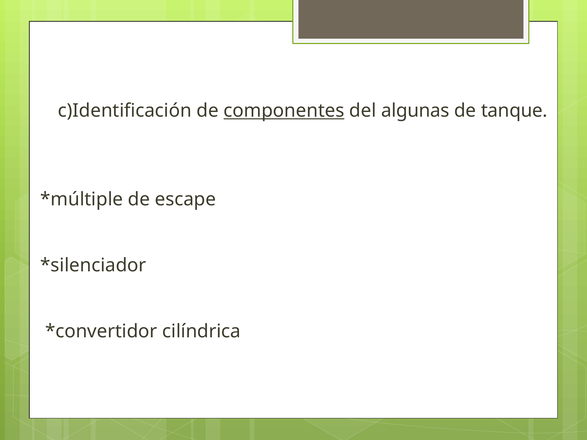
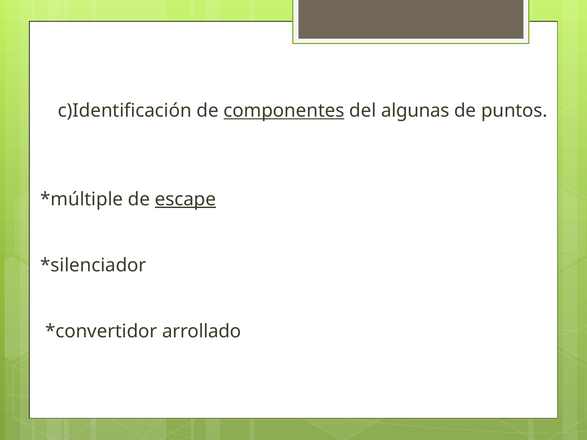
tanque: tanque -> puntos
escape underline: none -> present
cilíndrica: cilíndrica -> arrollado
